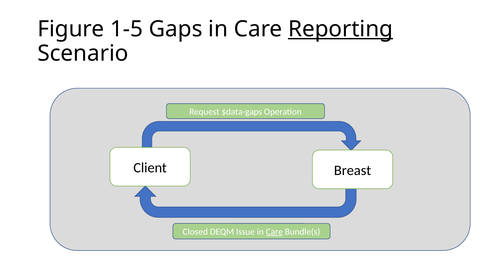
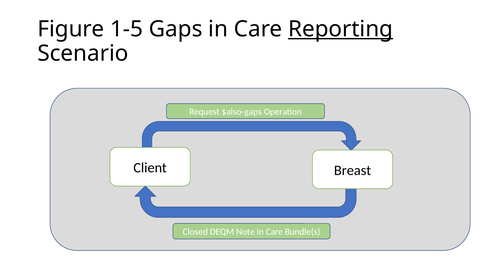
$data-gaps: $data-gaps -> $also-gaps
Issue: Issue -> Note
Care at (274, 232) underline: present -> none
